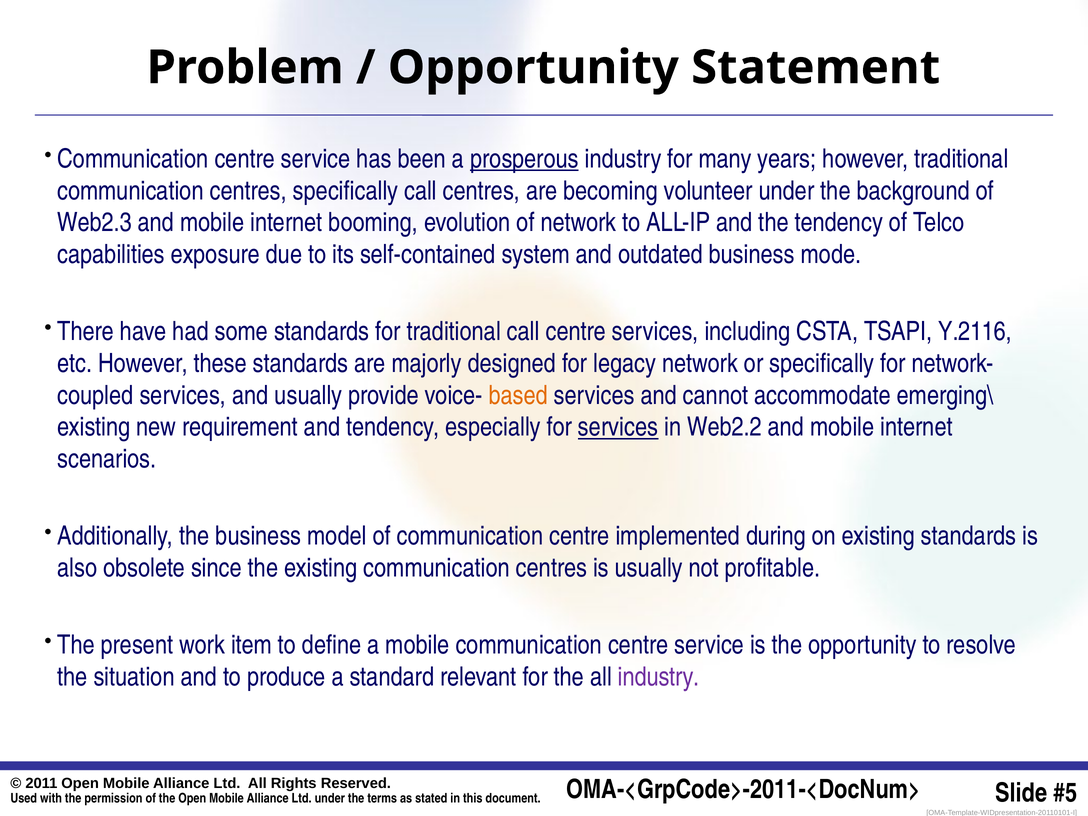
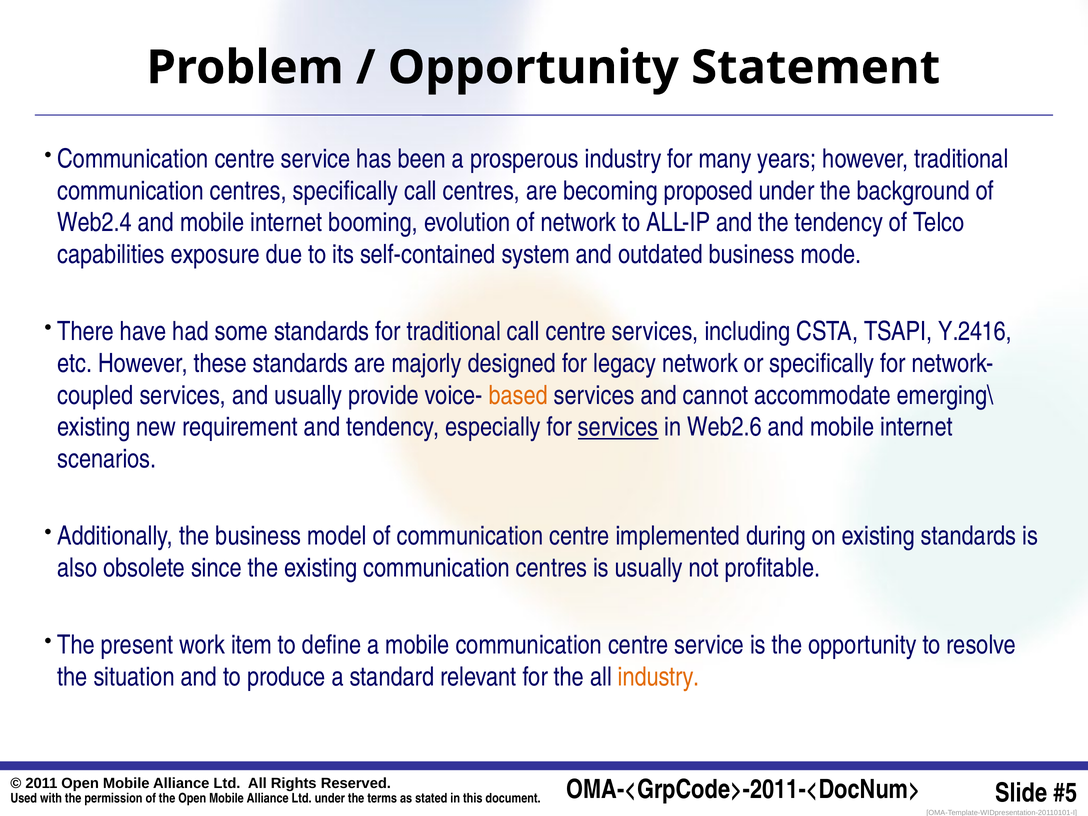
prosperous underline: present -> none
volunteer: volunteer -> proposed
Web2.3: Web2.3 -> Web2.4
Y.2116: Y.2116 -> Y.2416
Web2.2: Web2.2 -> Web2.6
industry at (659, 677) colour: purple -> orange
